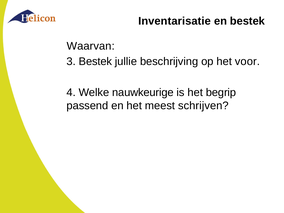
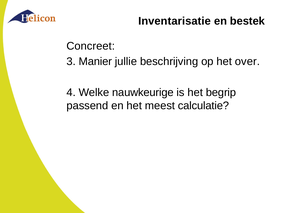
Waarvan: Waarvan -> Concreet
3 Bestek: Bestek -> Manier
voor: voor -> over
schrijven: schrijven -> calculatie
